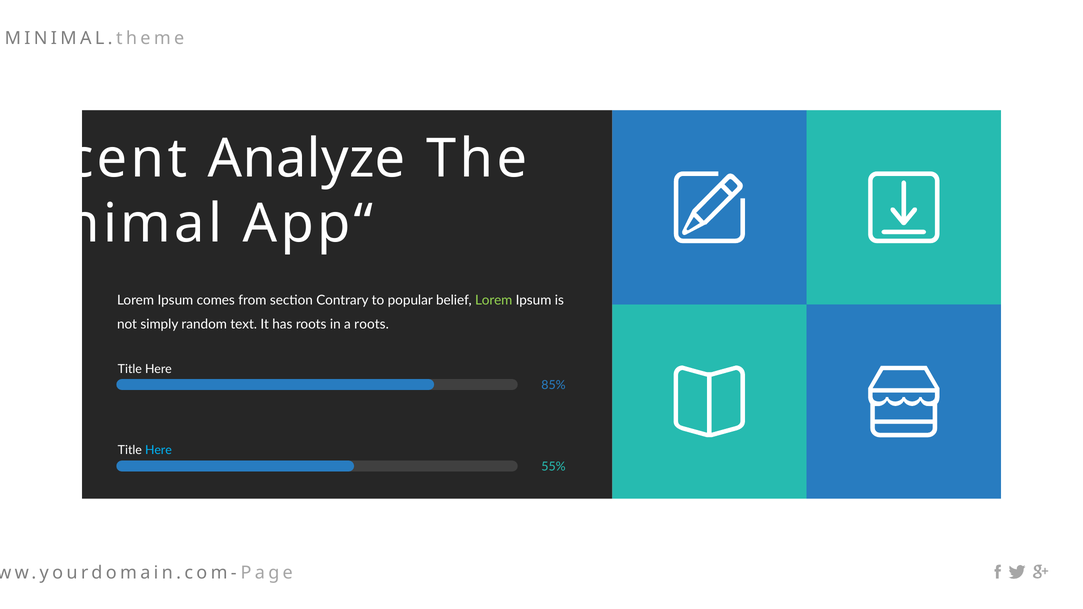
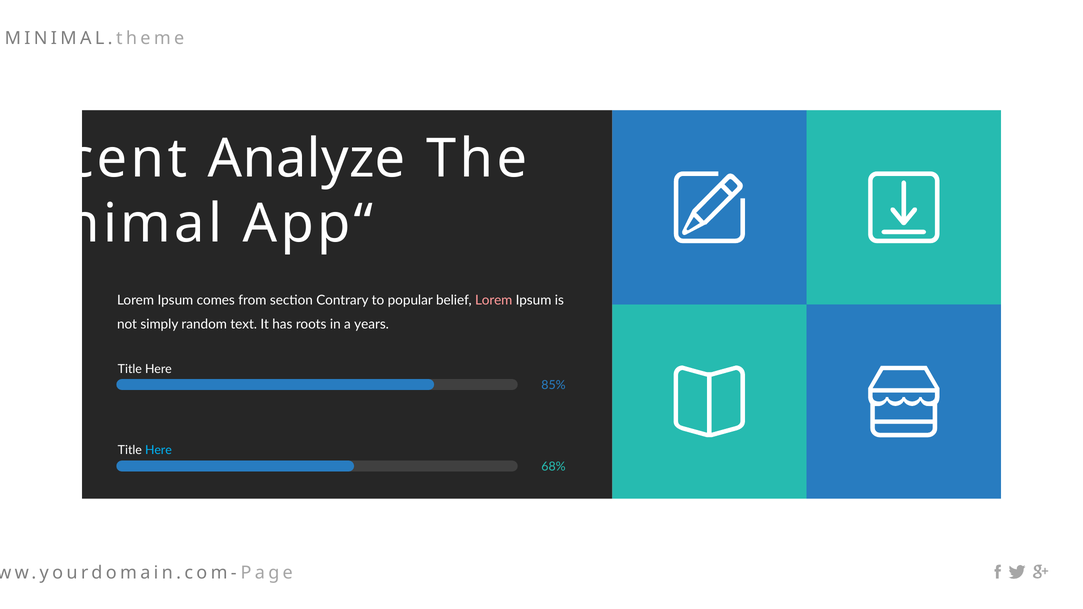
Lorem at (494, 300) colour: light green -> pink
a roots: roots -> years
55%: 55% -> 68%
